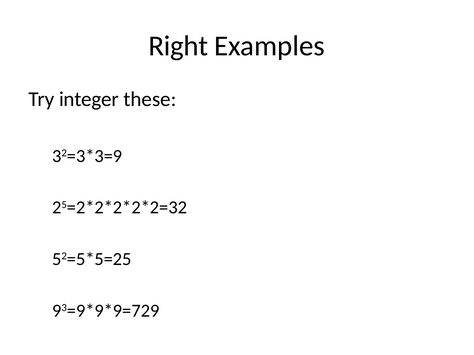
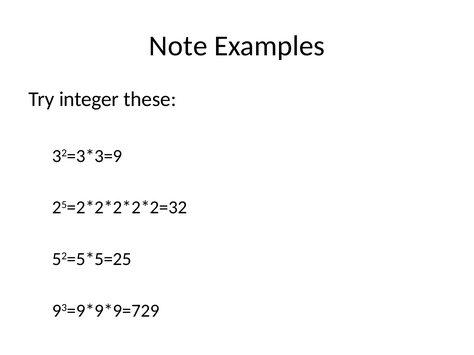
Right: Right -> Note
